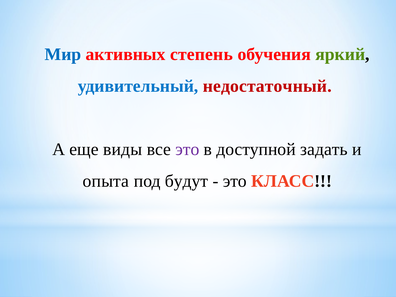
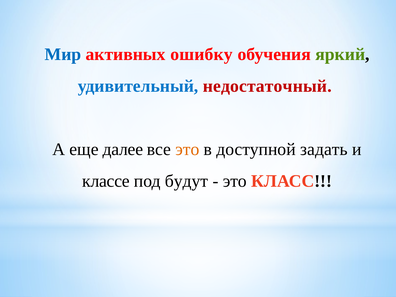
степень: степень -> ошибку
виды: виды -> далее
это at (187, 149) colour: purple -> orange
опыта: опыта -> классе
